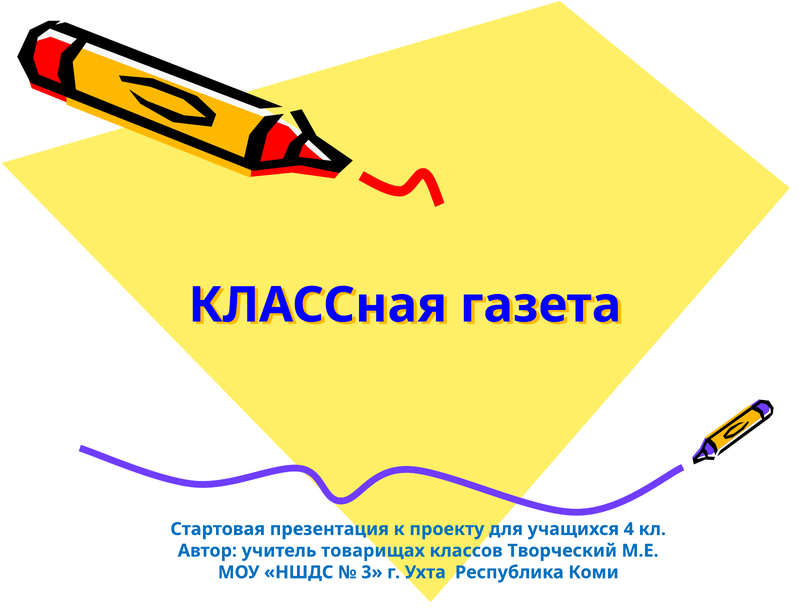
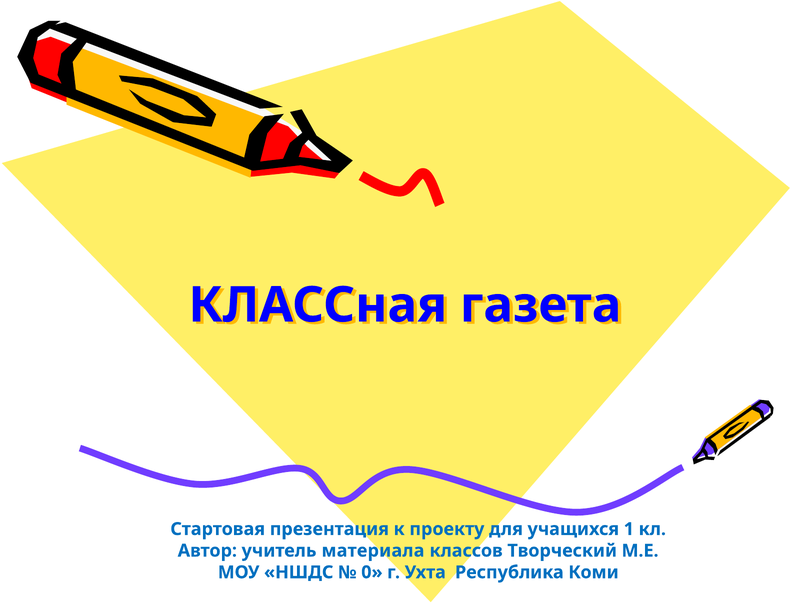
4: 4 -> 1
товарищах: товарищах -> материала
3: 3 -> 0
